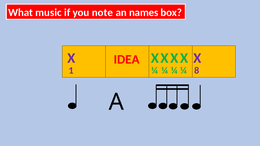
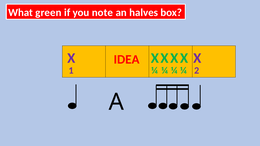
music: music -> green
names: names -> halves
8: 8 -> 2
